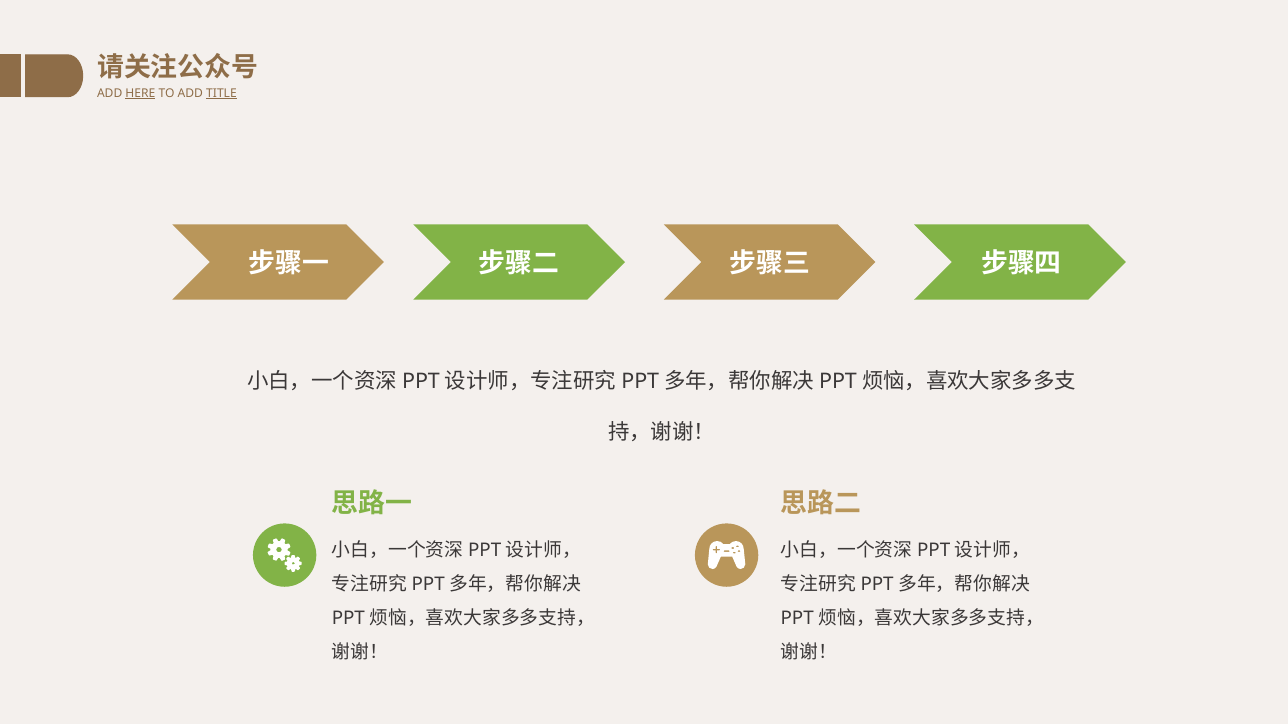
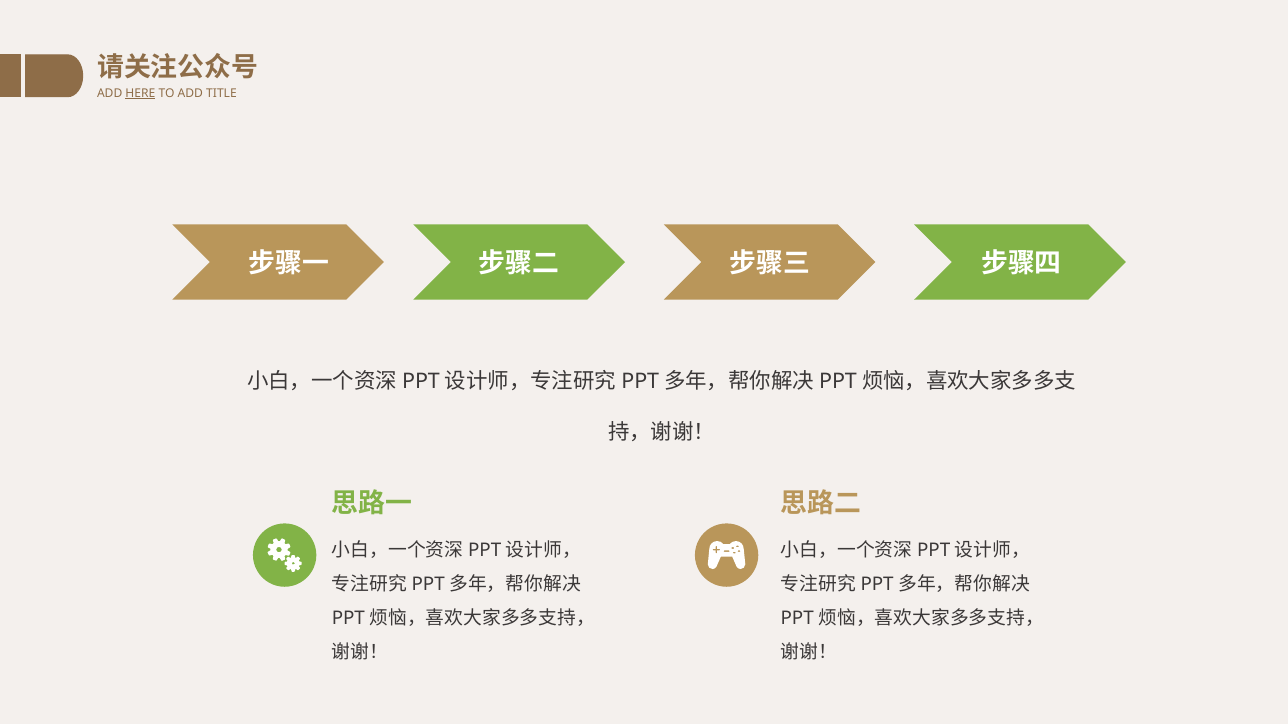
TITLE underline: present -> none
